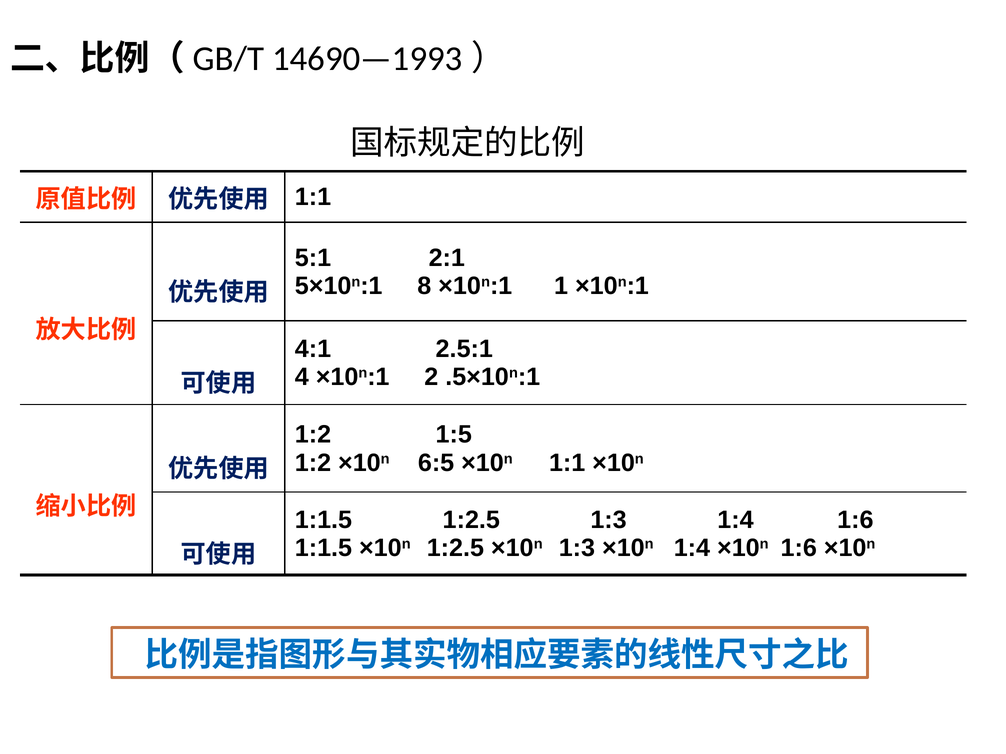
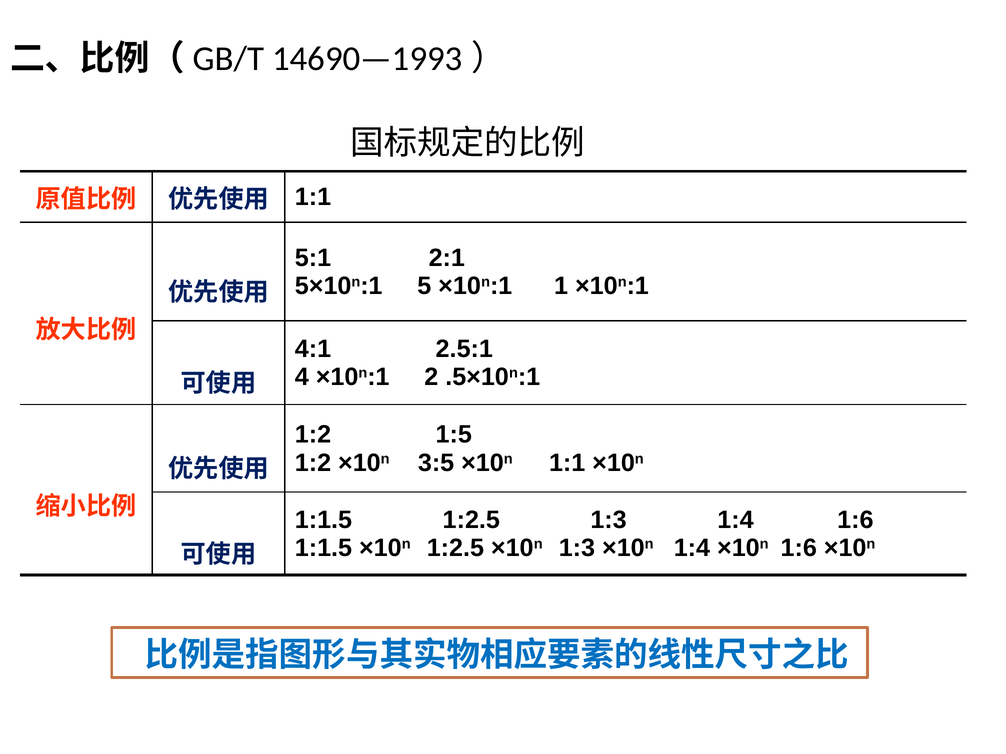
8: 8 -> 5
6:5: 6:5 -> 3:5
